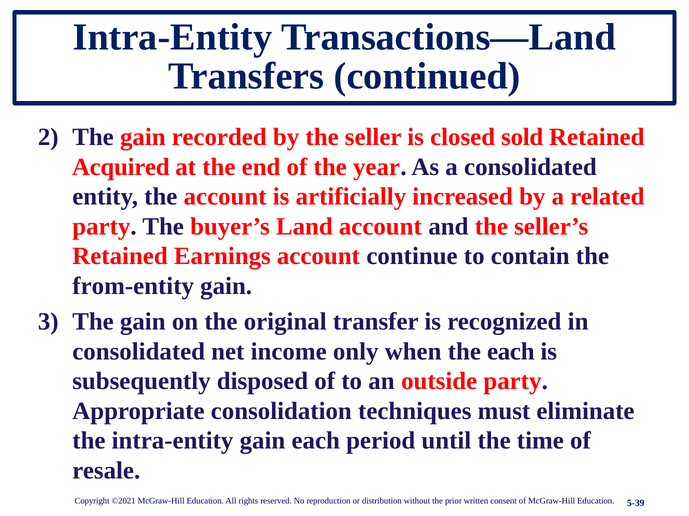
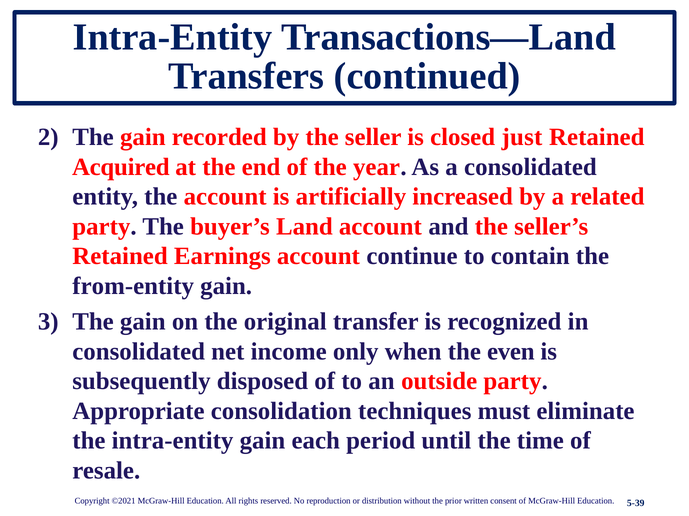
sold: sold -> just
the each: each -> even
